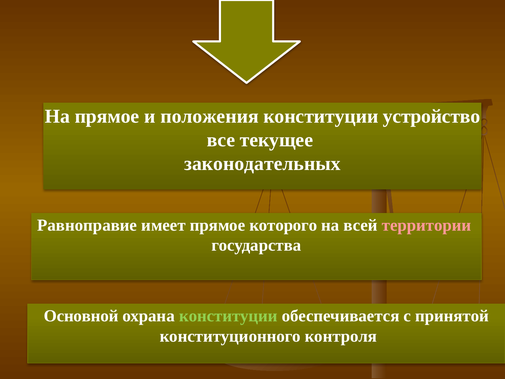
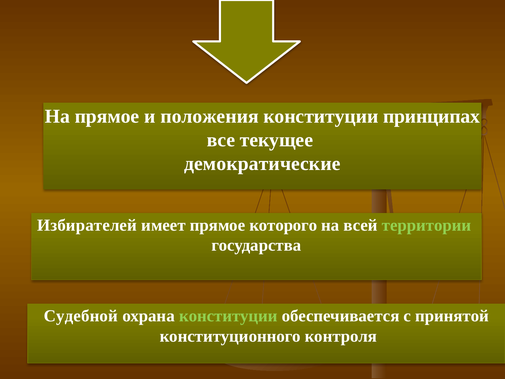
устройство: устройство -> принципах
законодательных: законодательных -> демократические
Равноправие: Равноправие -> Избирателей
территории colour: pink -> light green
Основной: Основной -> Судебной
